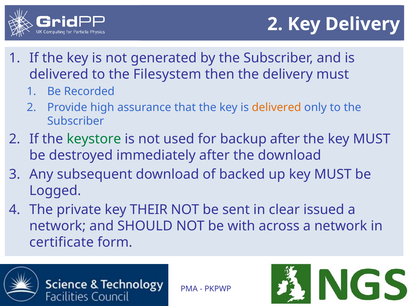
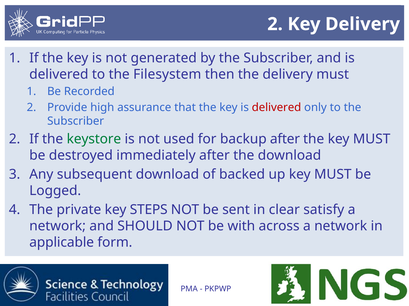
delivered at (277, 108) colour: orange -> red
THEIR: THEIR -> STEPS
issued: issued -> satisfy
certificate: certificate -> applicable
